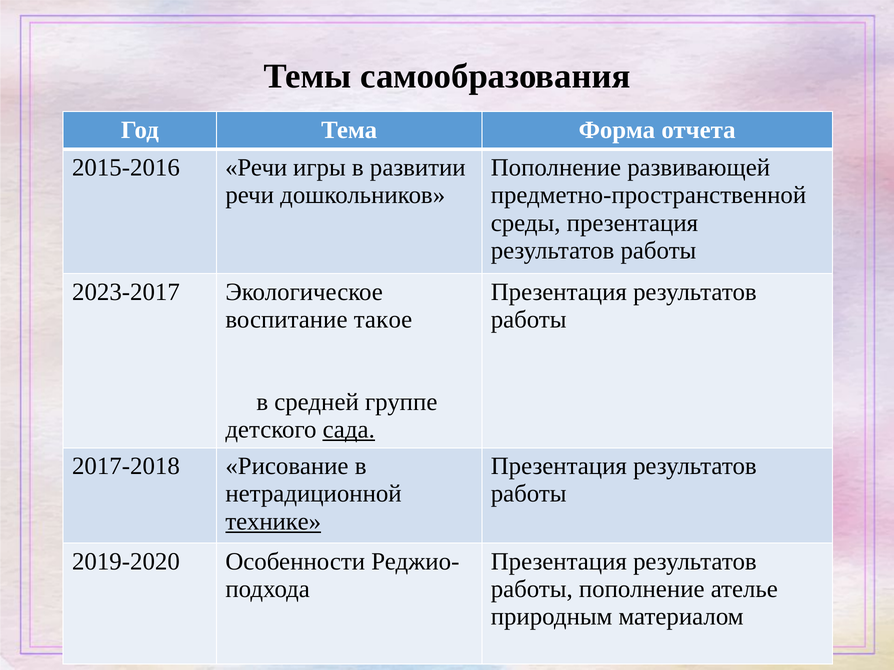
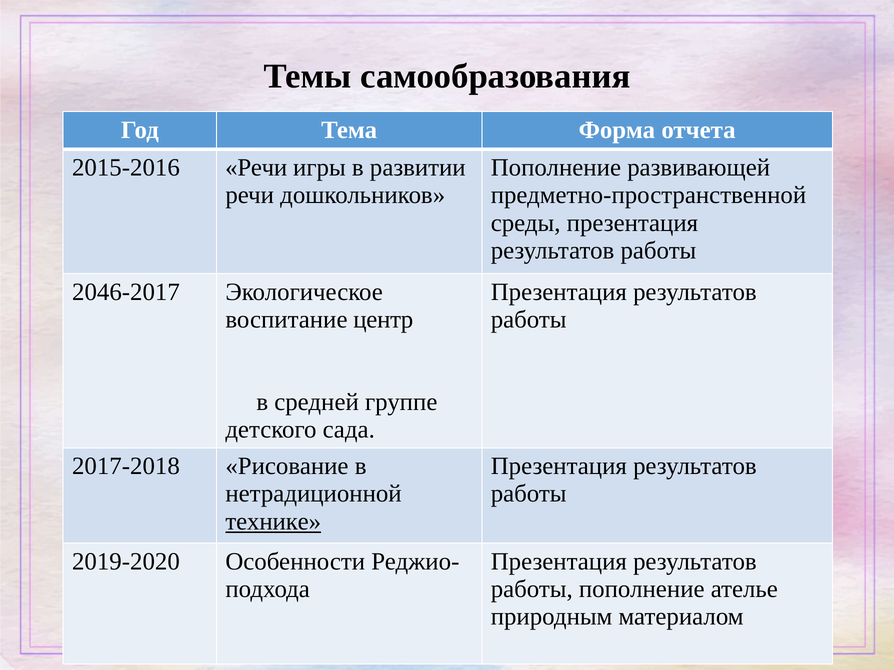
2023-2017: 2023-2017 -> 2046-2017
такое: такое -> центр
сада underline: present -> none
